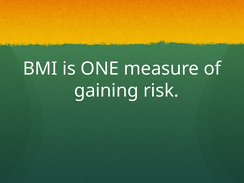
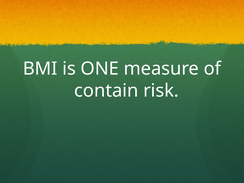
gaining: gaining -> contain
